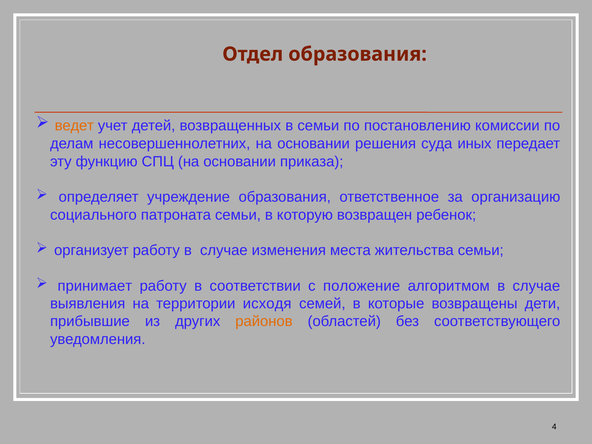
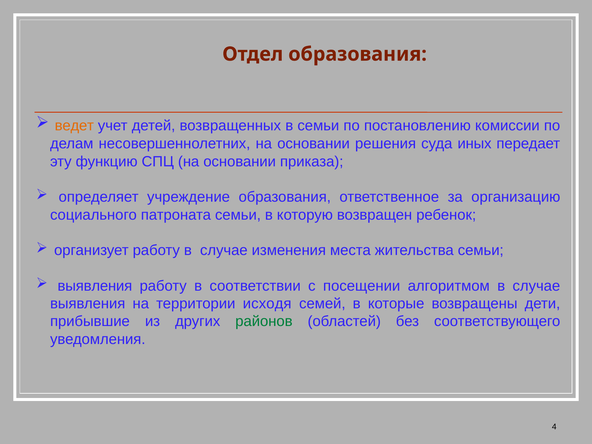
принимает at (95, 286): принимает -> выявления
положение: положение -> посещении
районов colour: orange -> green
